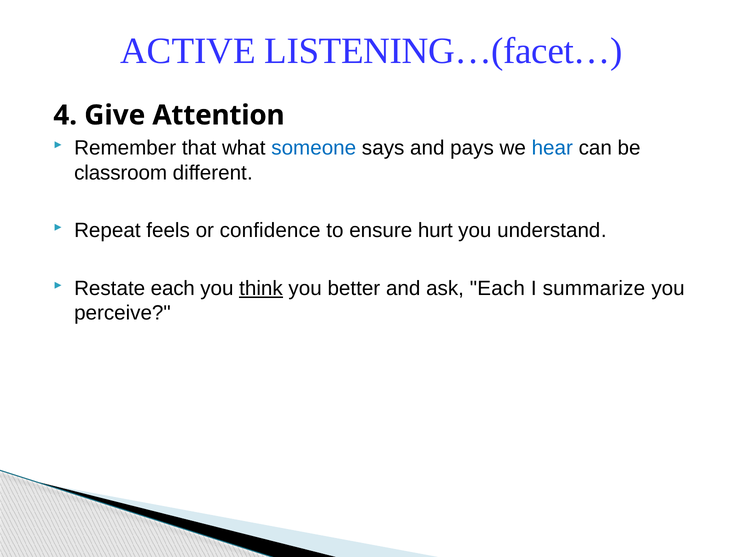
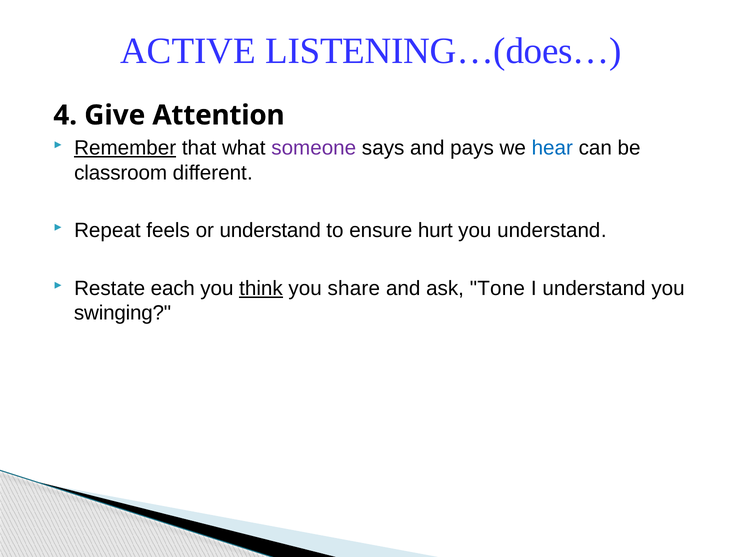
LISTENING…(facet…: LISTENING…(facet… -> LISTENING…(does…
Remember underline: none -> present
someone colour: blue -> purple
or confidence: confidence -> understand
better: better -> share
ask Each: Each -> Tone
I summarize: summarize -> understand
perceive: perceive -> swinging
